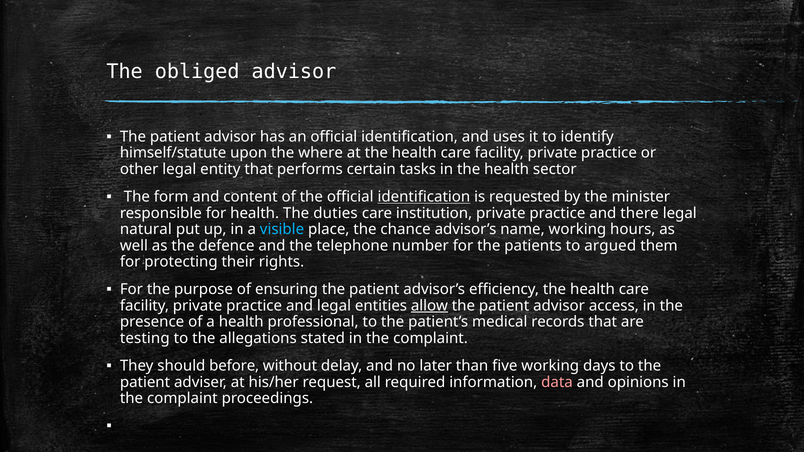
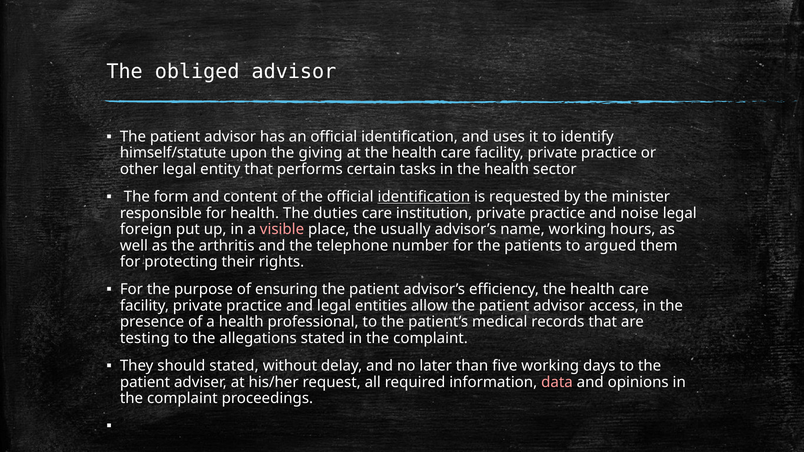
where: where -> giving
there: there -> noise
natural: natural -> foreign
visible colour: light blue -> pink
chance: chance -> usually
defence: defence -> arthritis
allow underline: present -> none
should before: before -> stated
